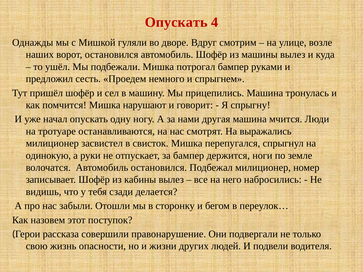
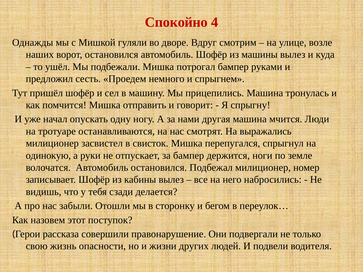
Опускать at (176, 22): Опускать -> Спокойно
нарушают: нарушают -> отправить
